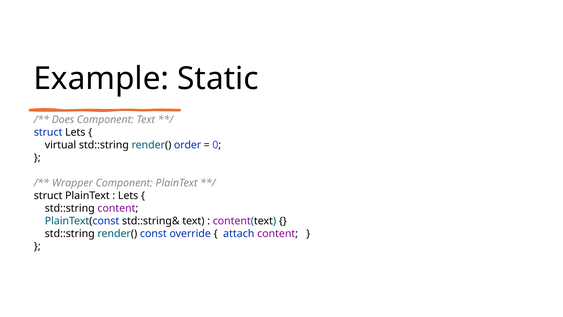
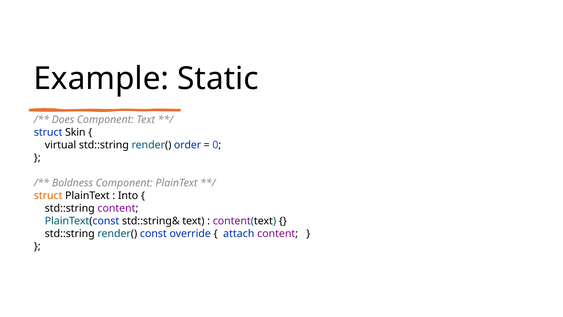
struct Lets: Lets -> Skin
Wrapper: Wrapper -> Boldness
struct at (48, 196) colour: black -> orange
Lets at (128, 196): Lets -> Into
